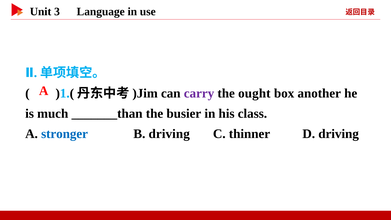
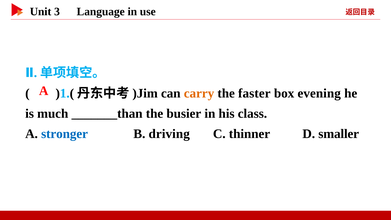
carry colour: purple -> orange
ought: ought -> faster
another: another -> evening
D driving: driving -> smaller
